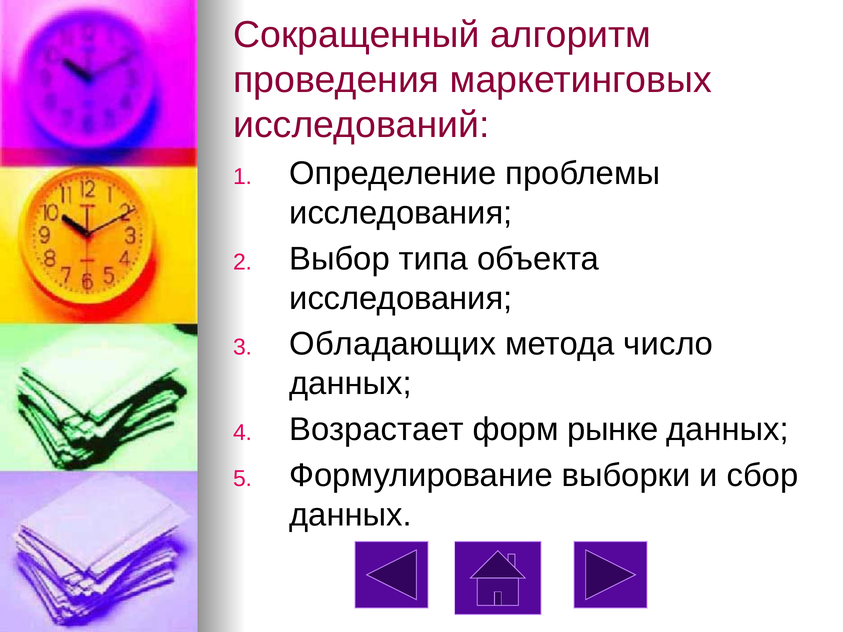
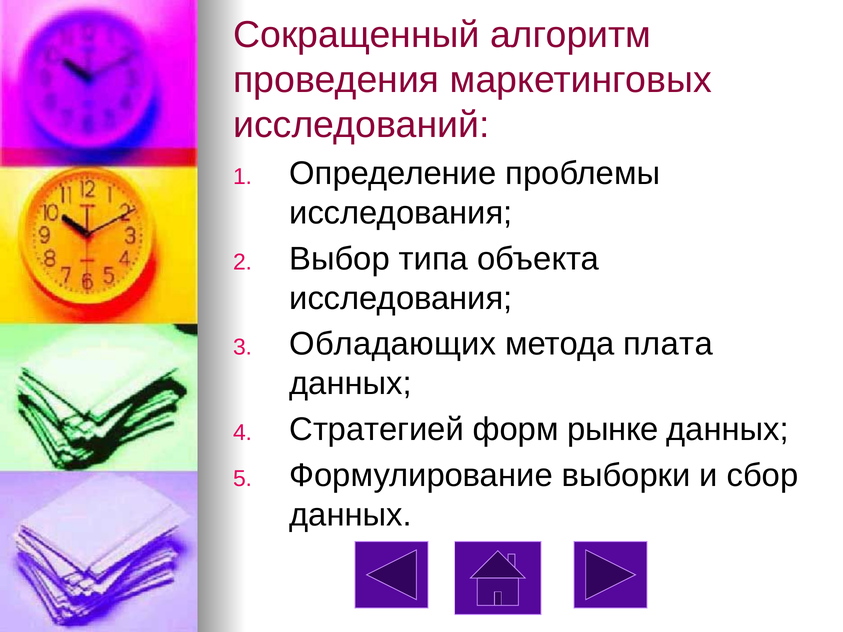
число: число -> плата
Возрастает: Возрастает -> Стратегией
